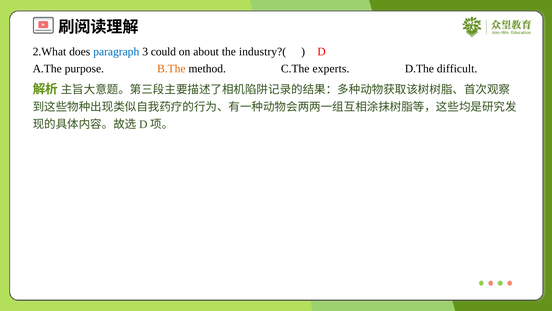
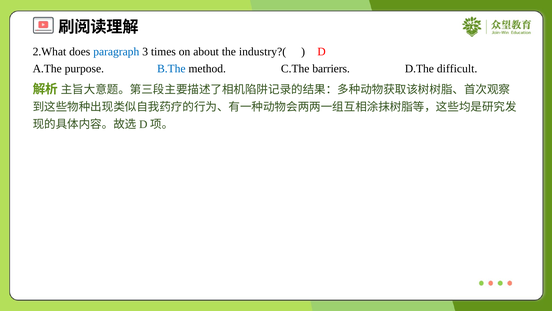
could: could -> times
B.The colour: orange -> blue
experts: experts -> barriers
